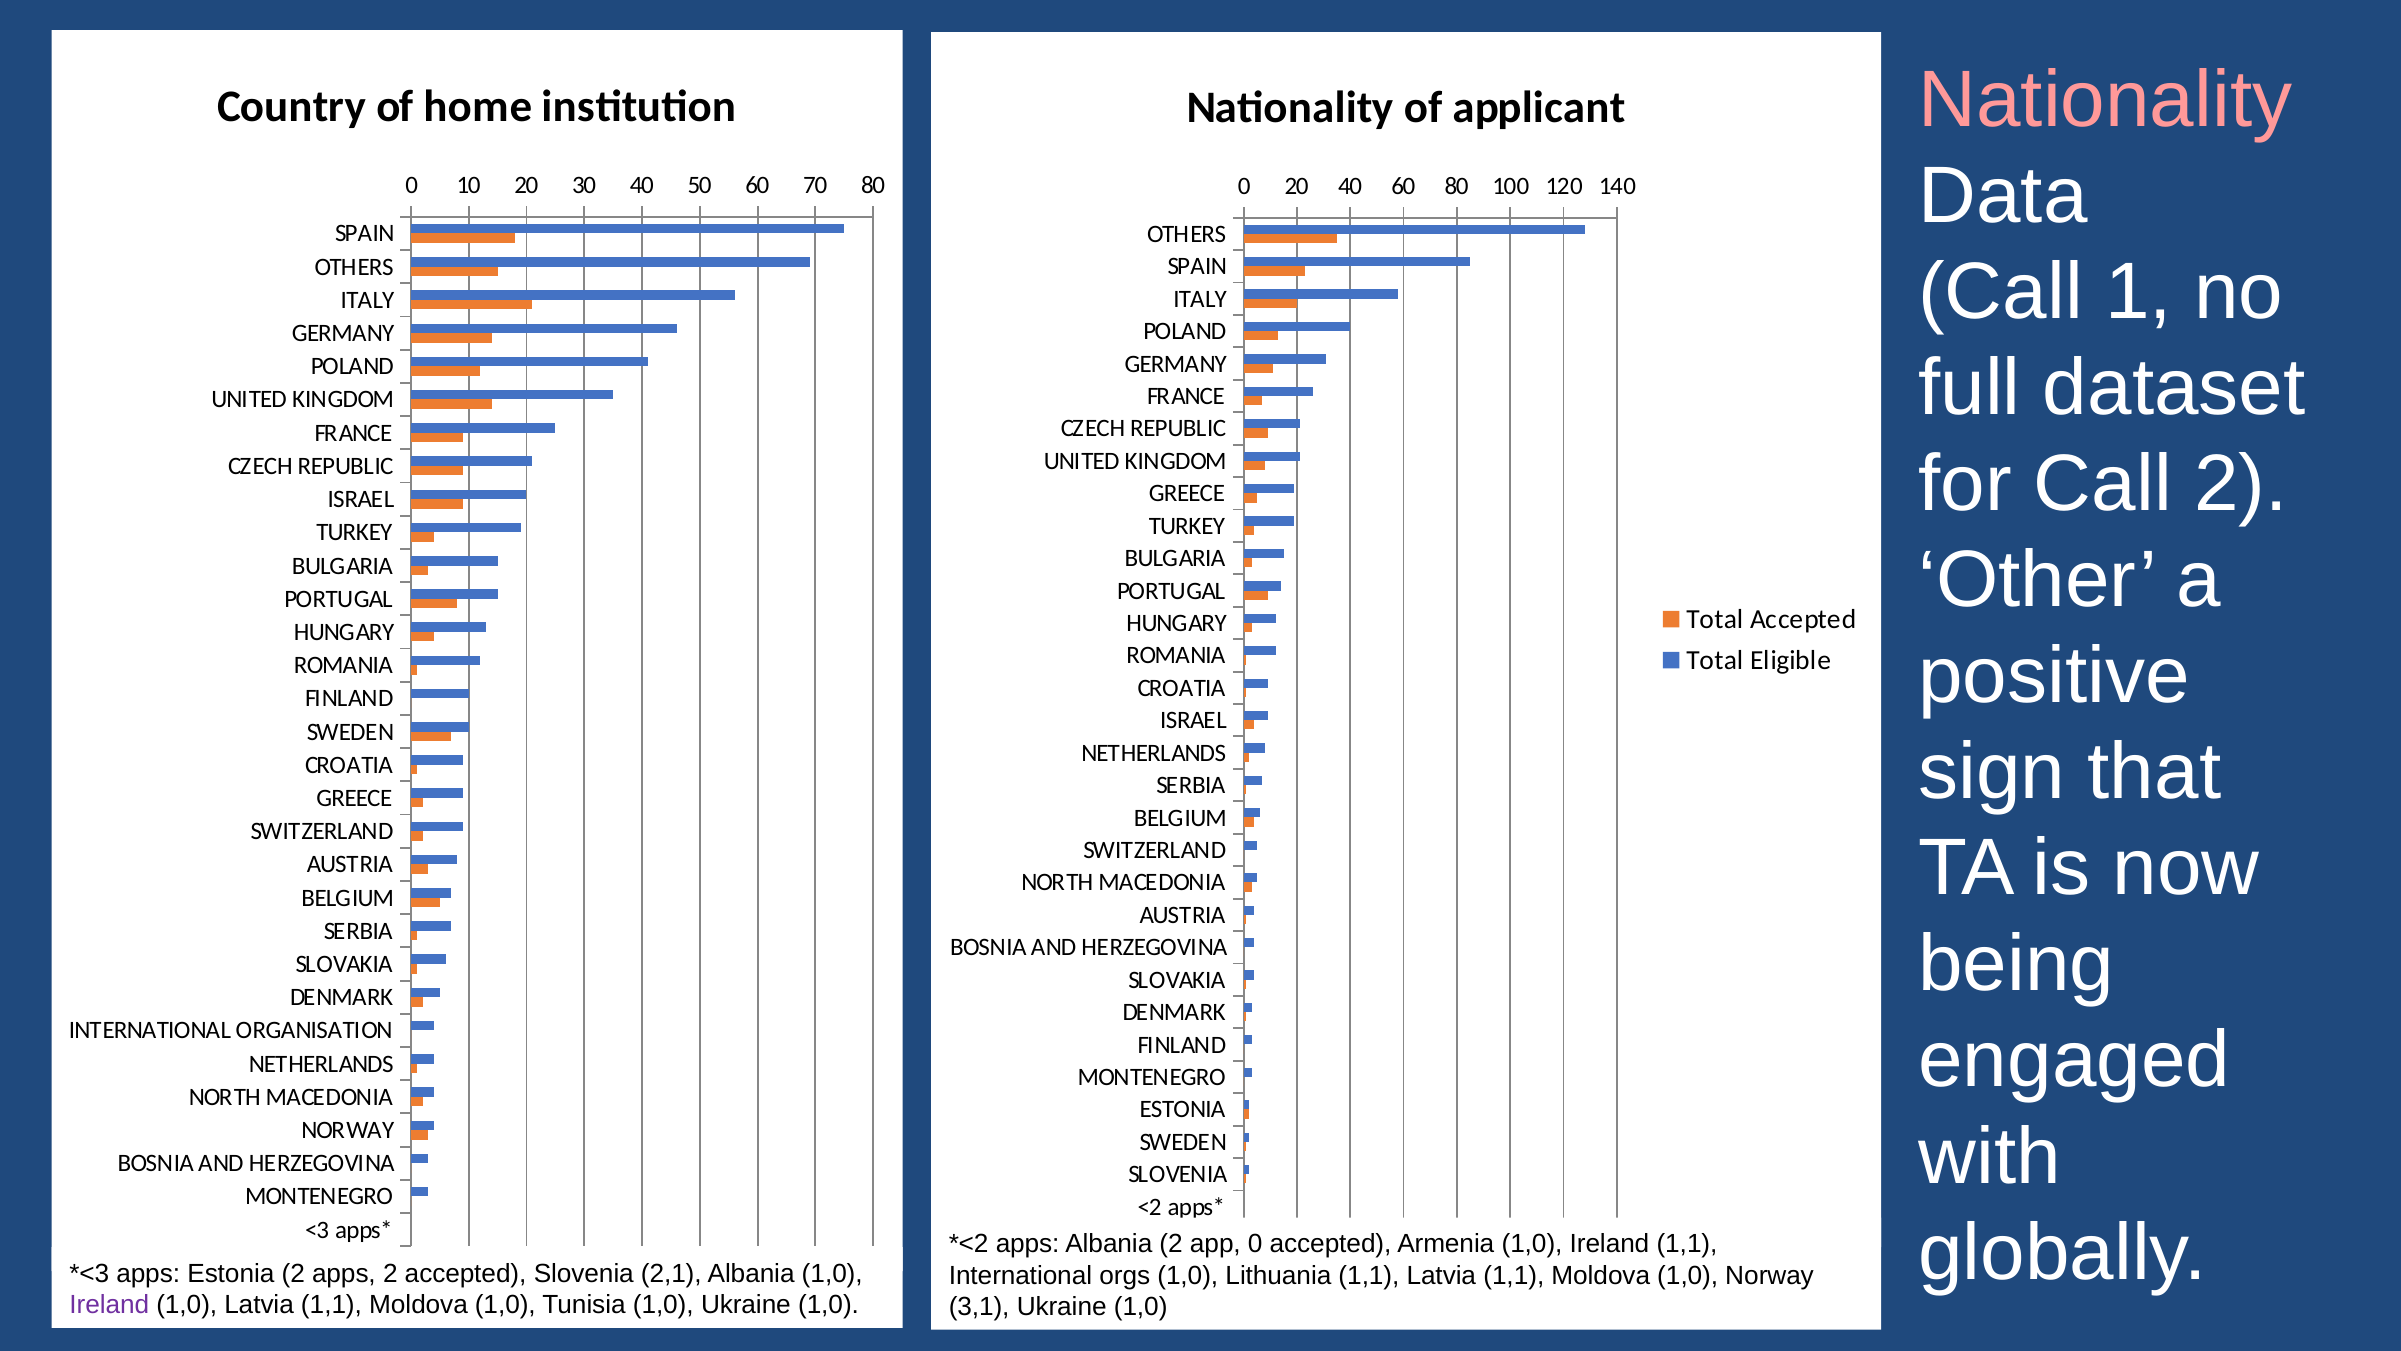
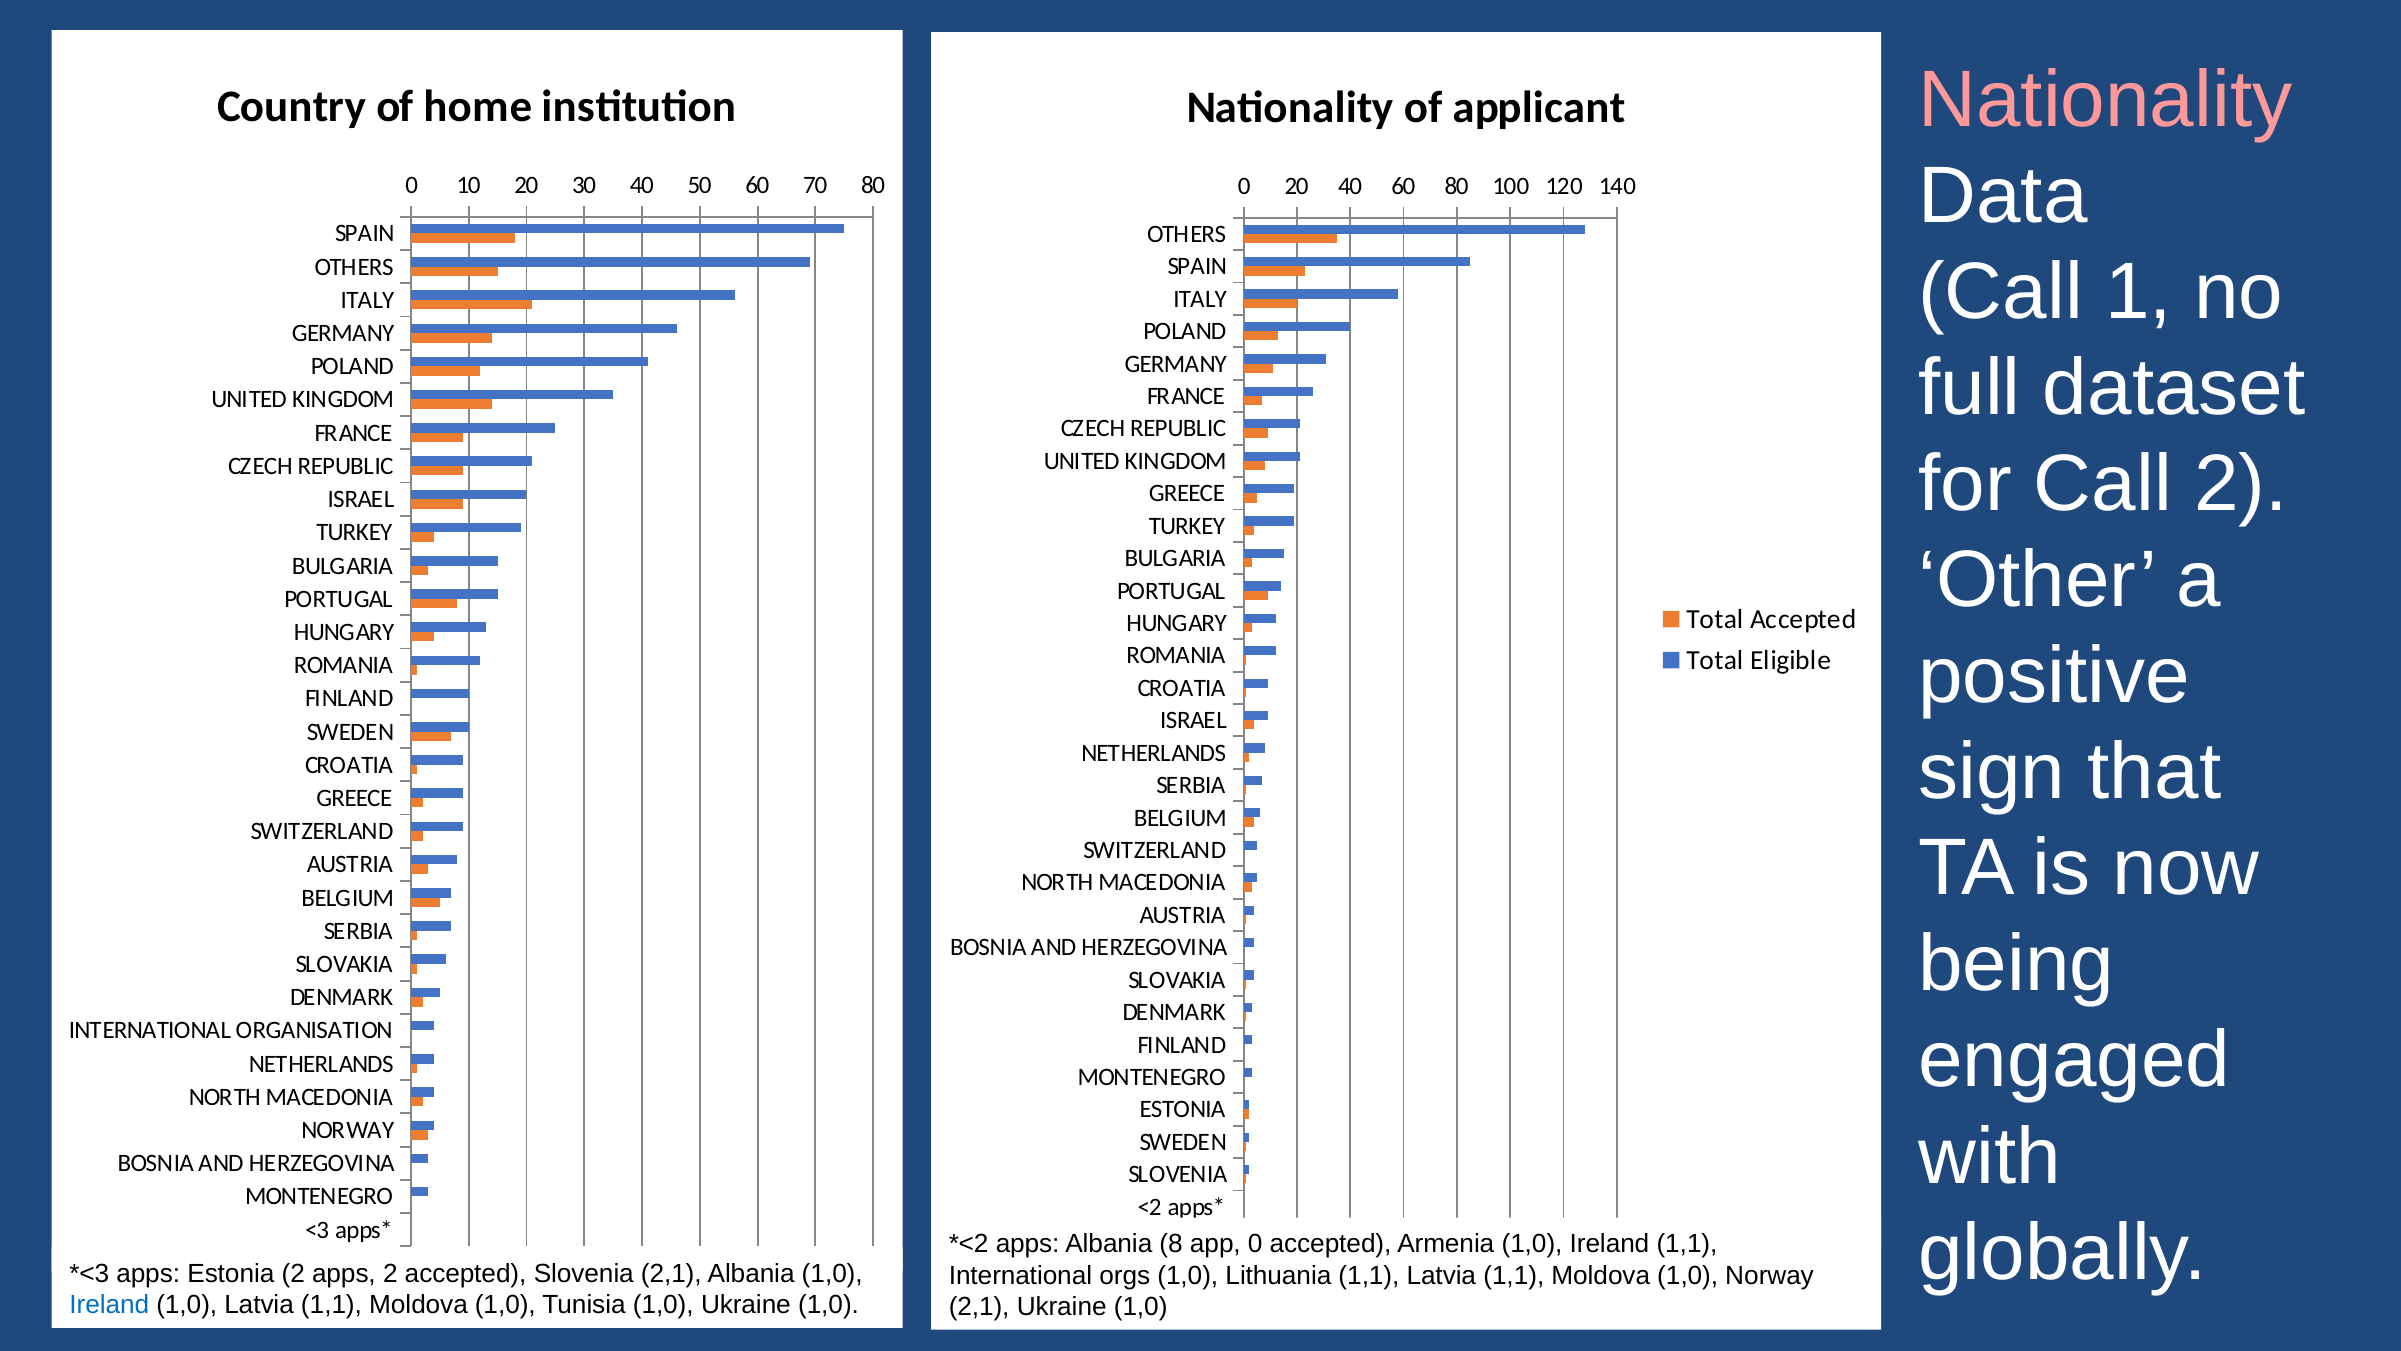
Albania 2: 2 -> 8
Ireland at (109, 1305) colour: purple -> blue
3,1 at (979, 1307): 3,1 -> 2,1
